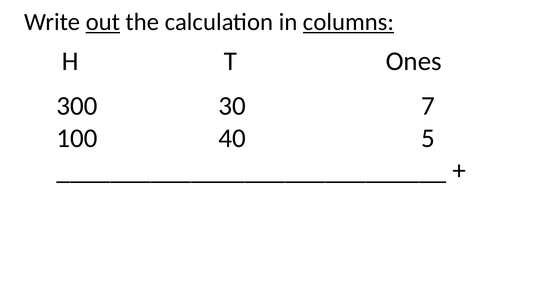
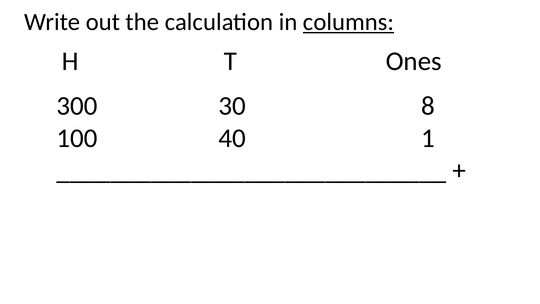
out underline: present -> none
7: 7 -> 8
5: 5 -> 1
